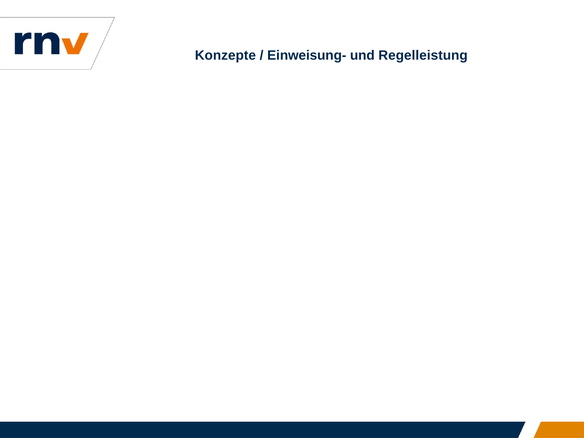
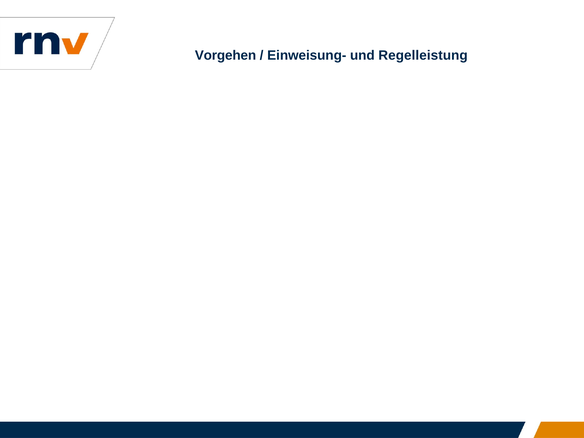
Konzepte: Konzepte -> Vorgehen
